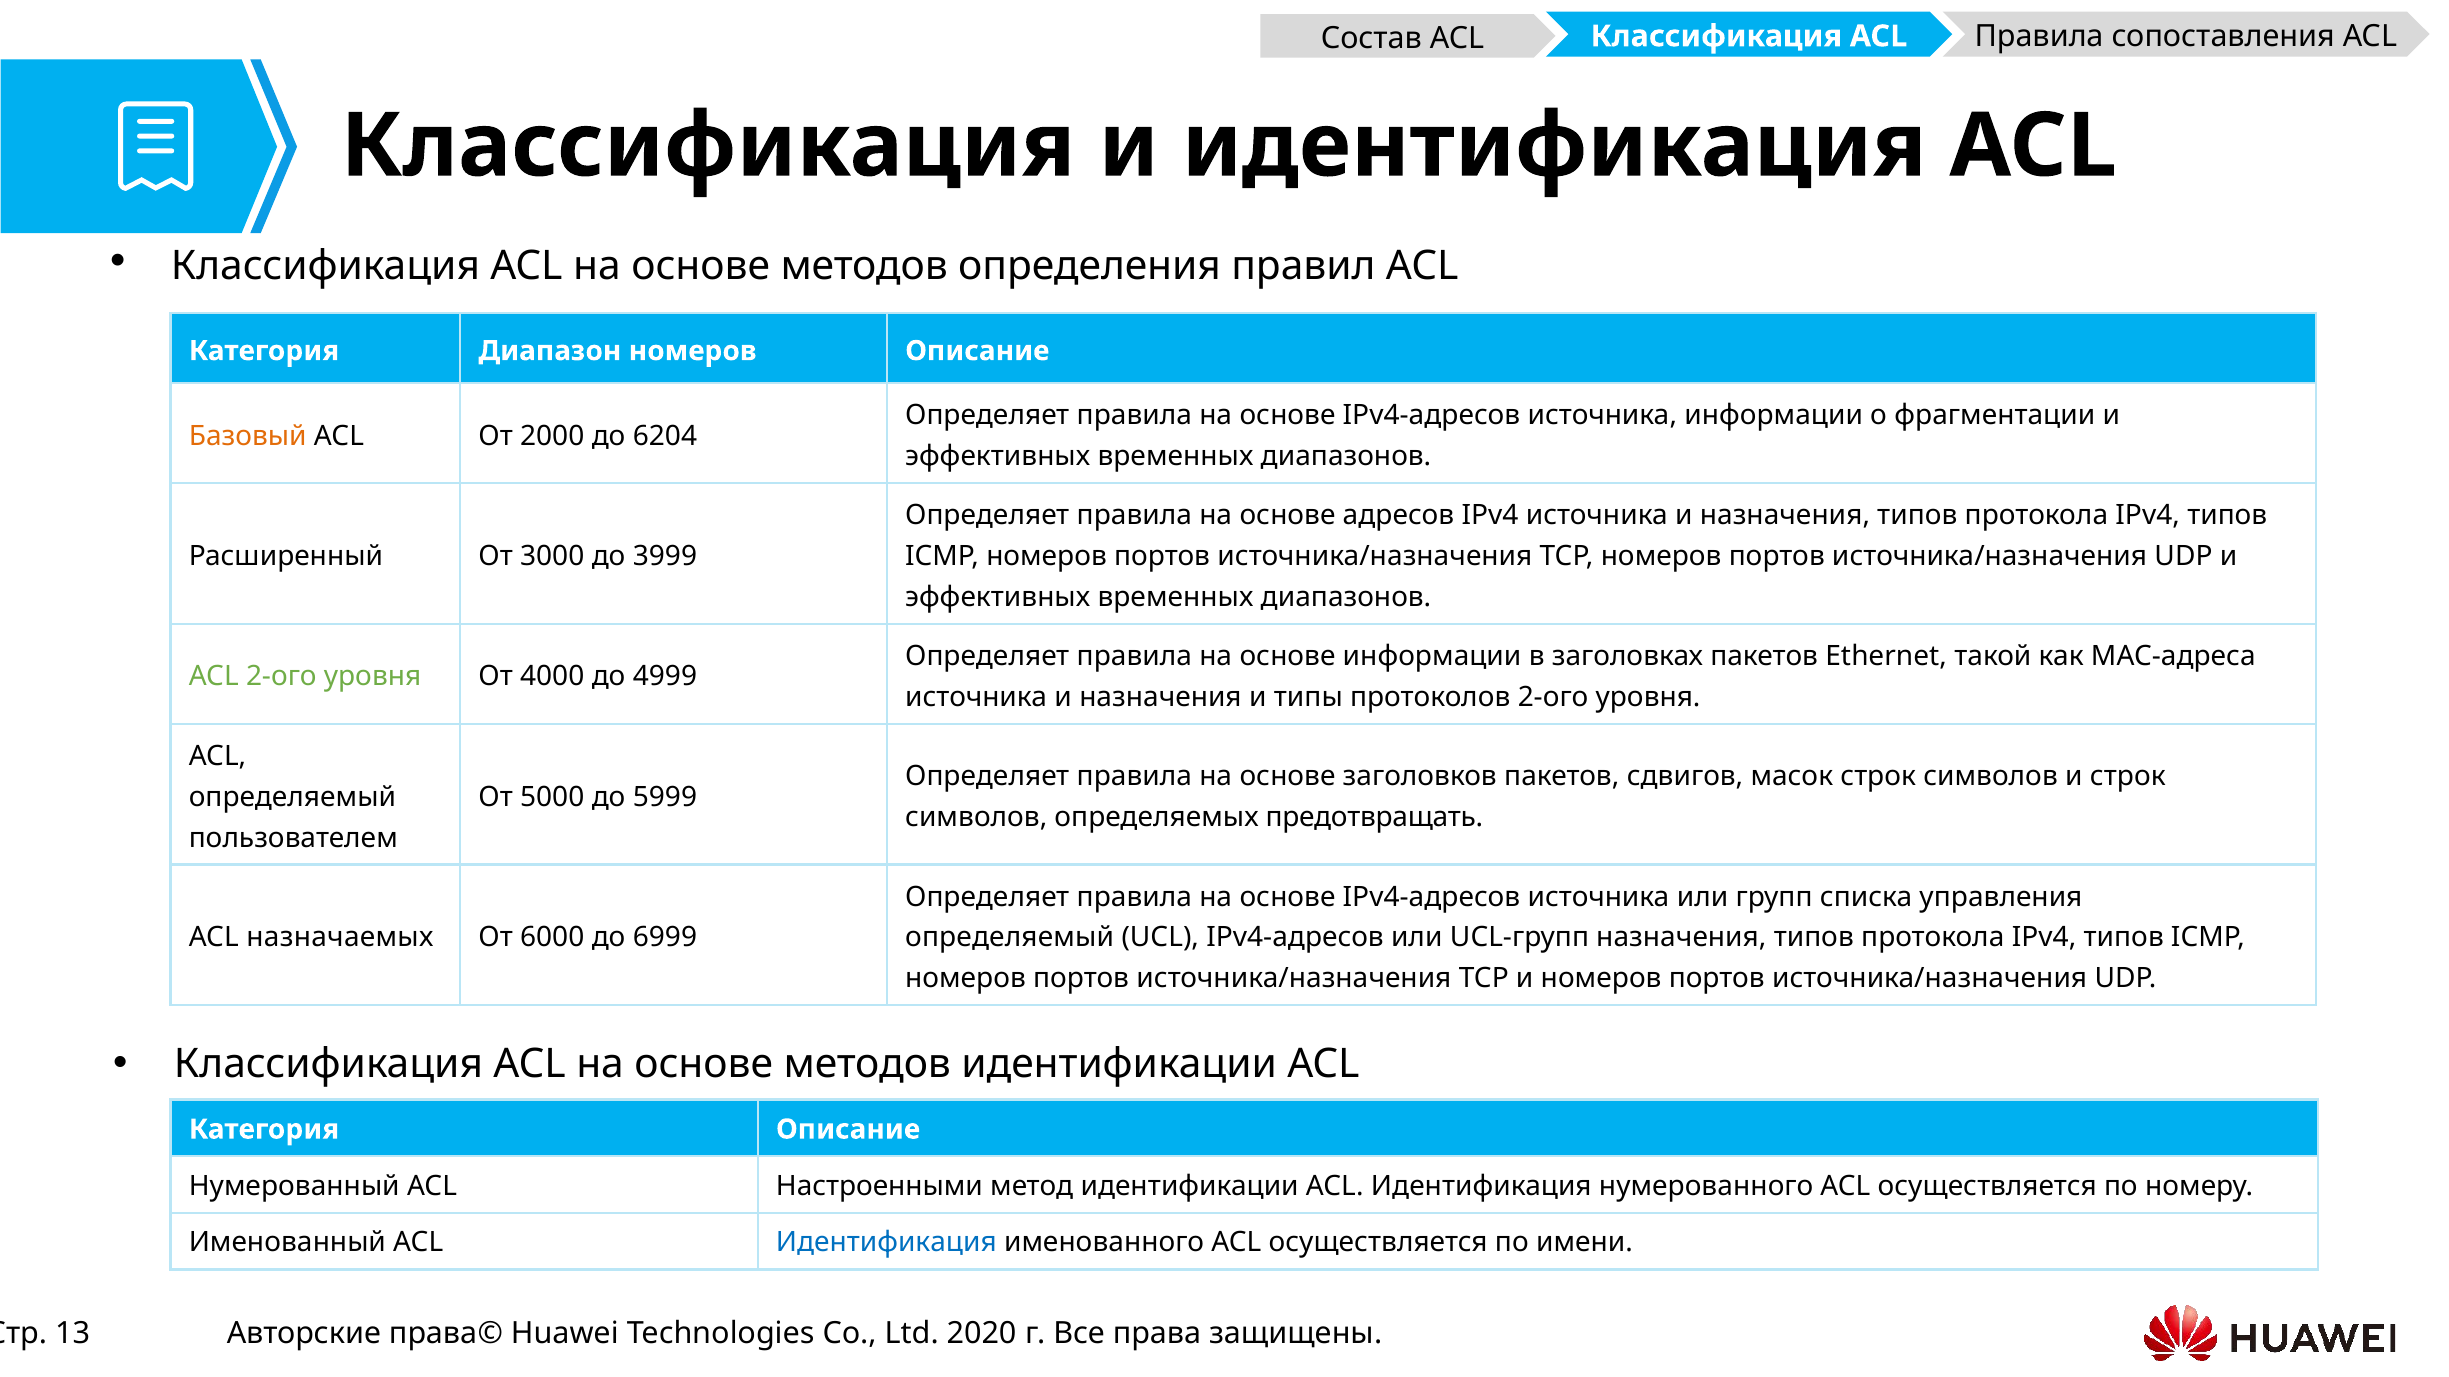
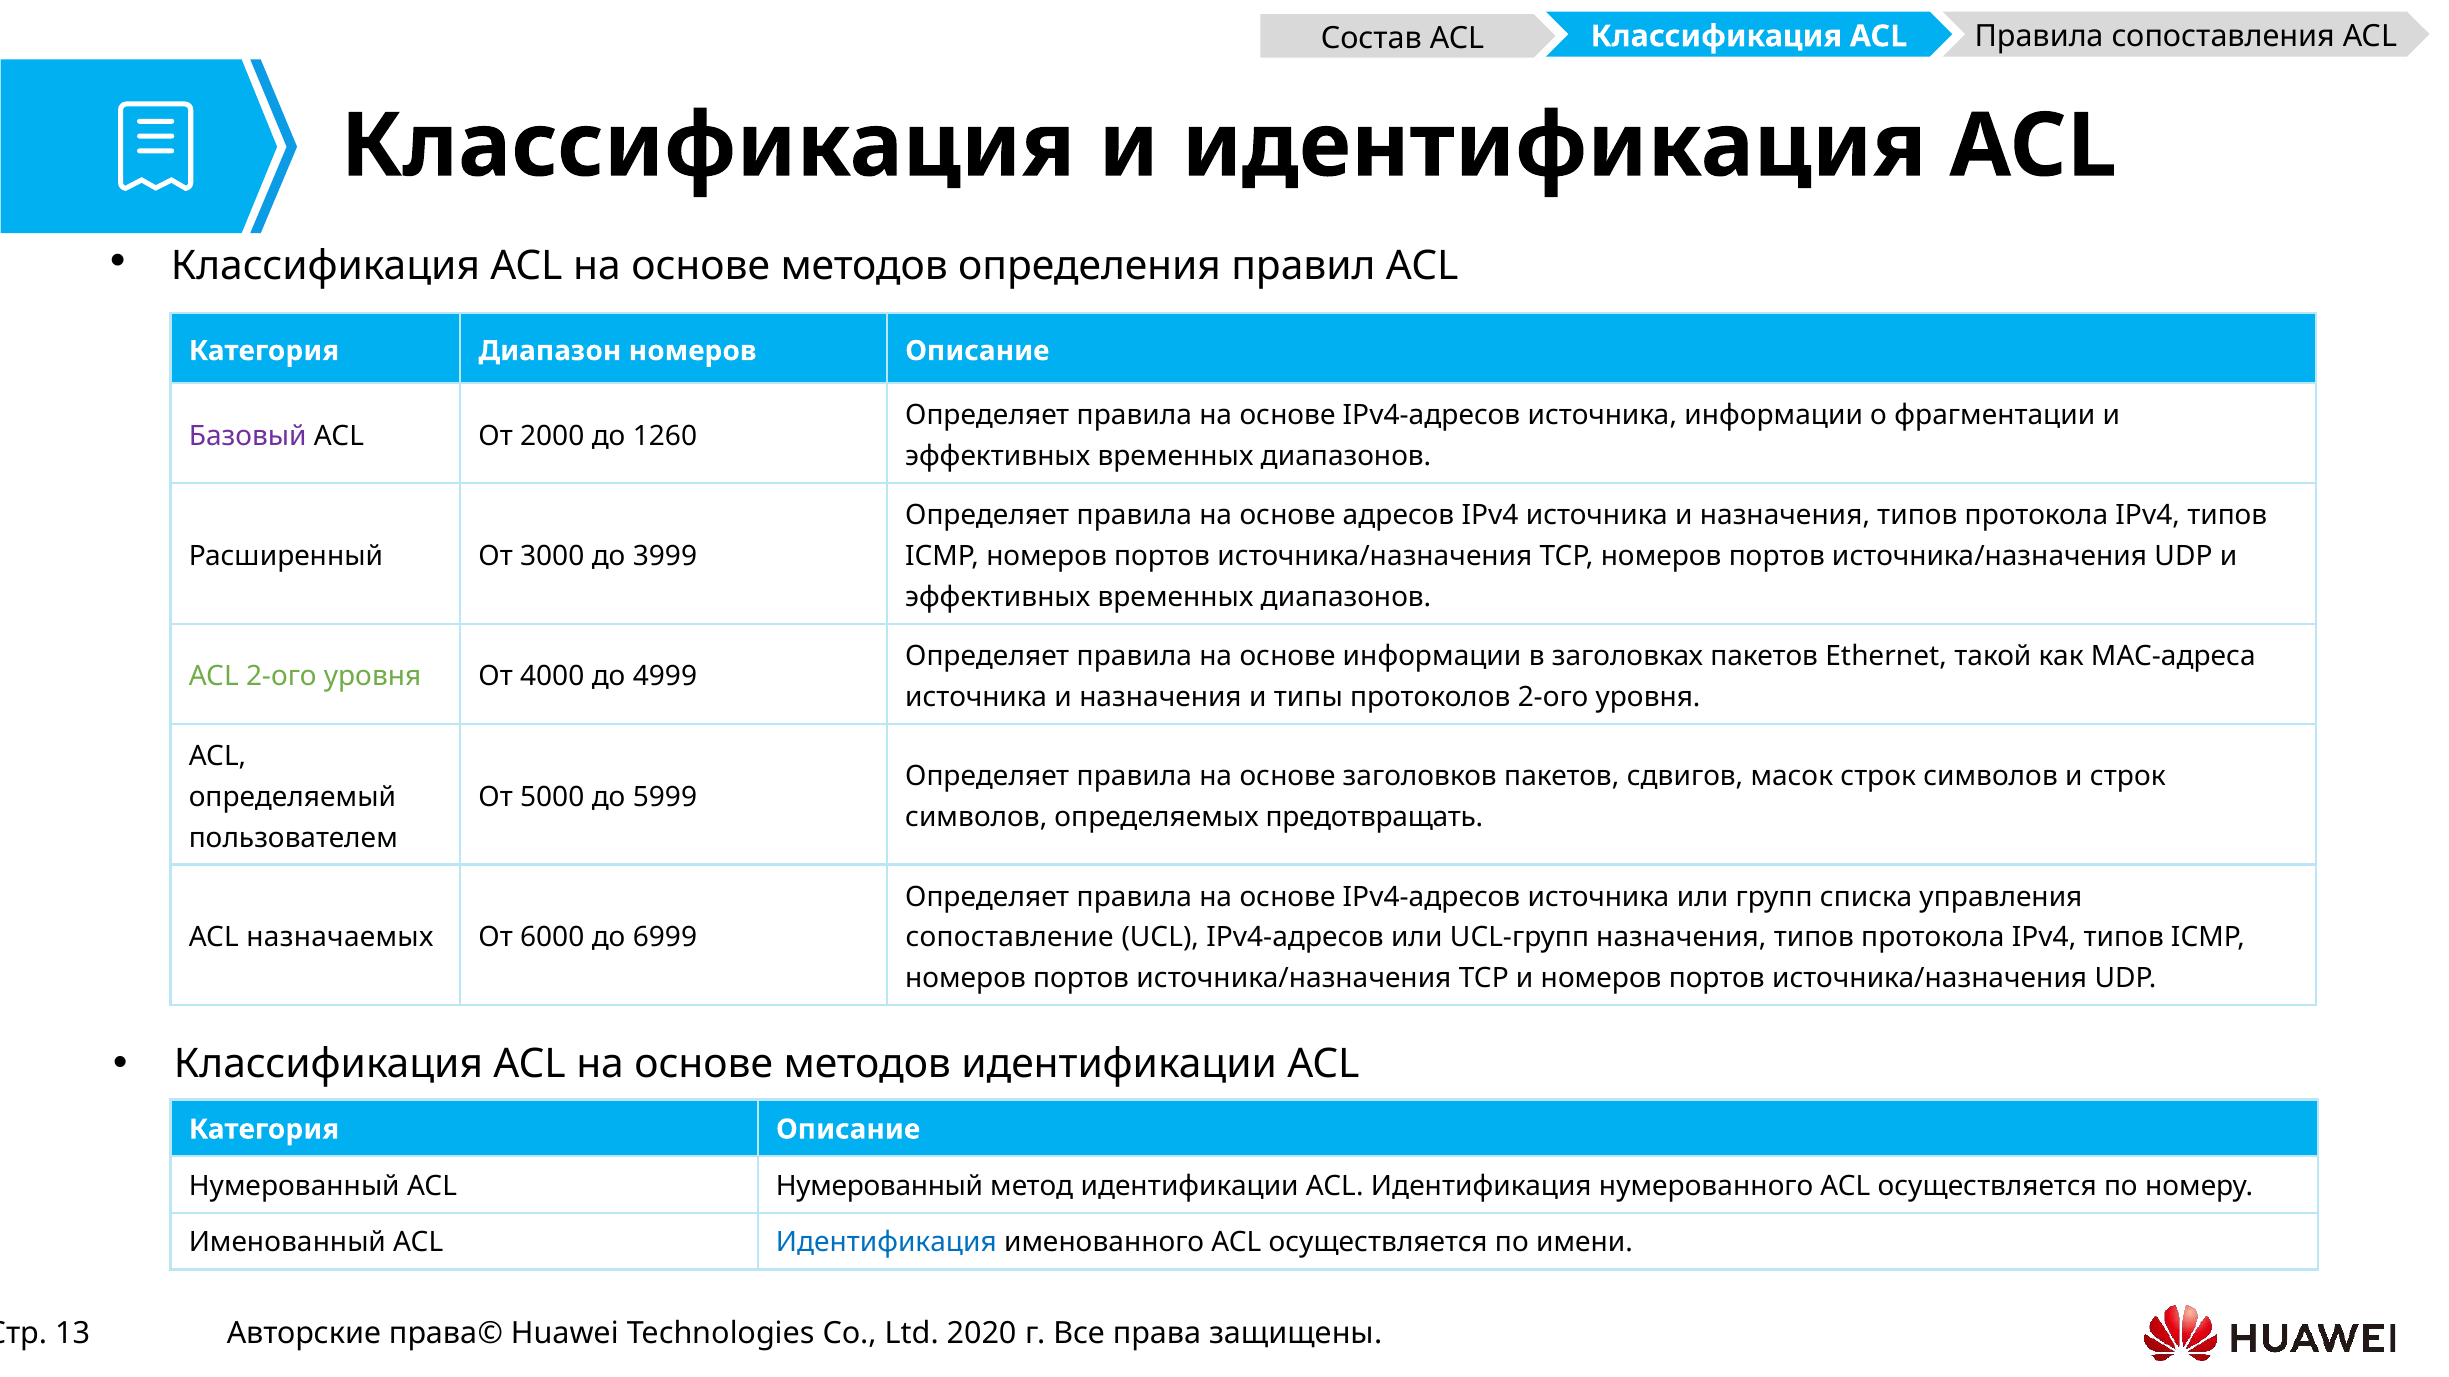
Базовый colour: orange -> purple
6204: 6204 -> 1260
определяемый at (1010, 938): определяемый -> сопоставление
ACL Настроенными: Настроенными -> Нумерованный
